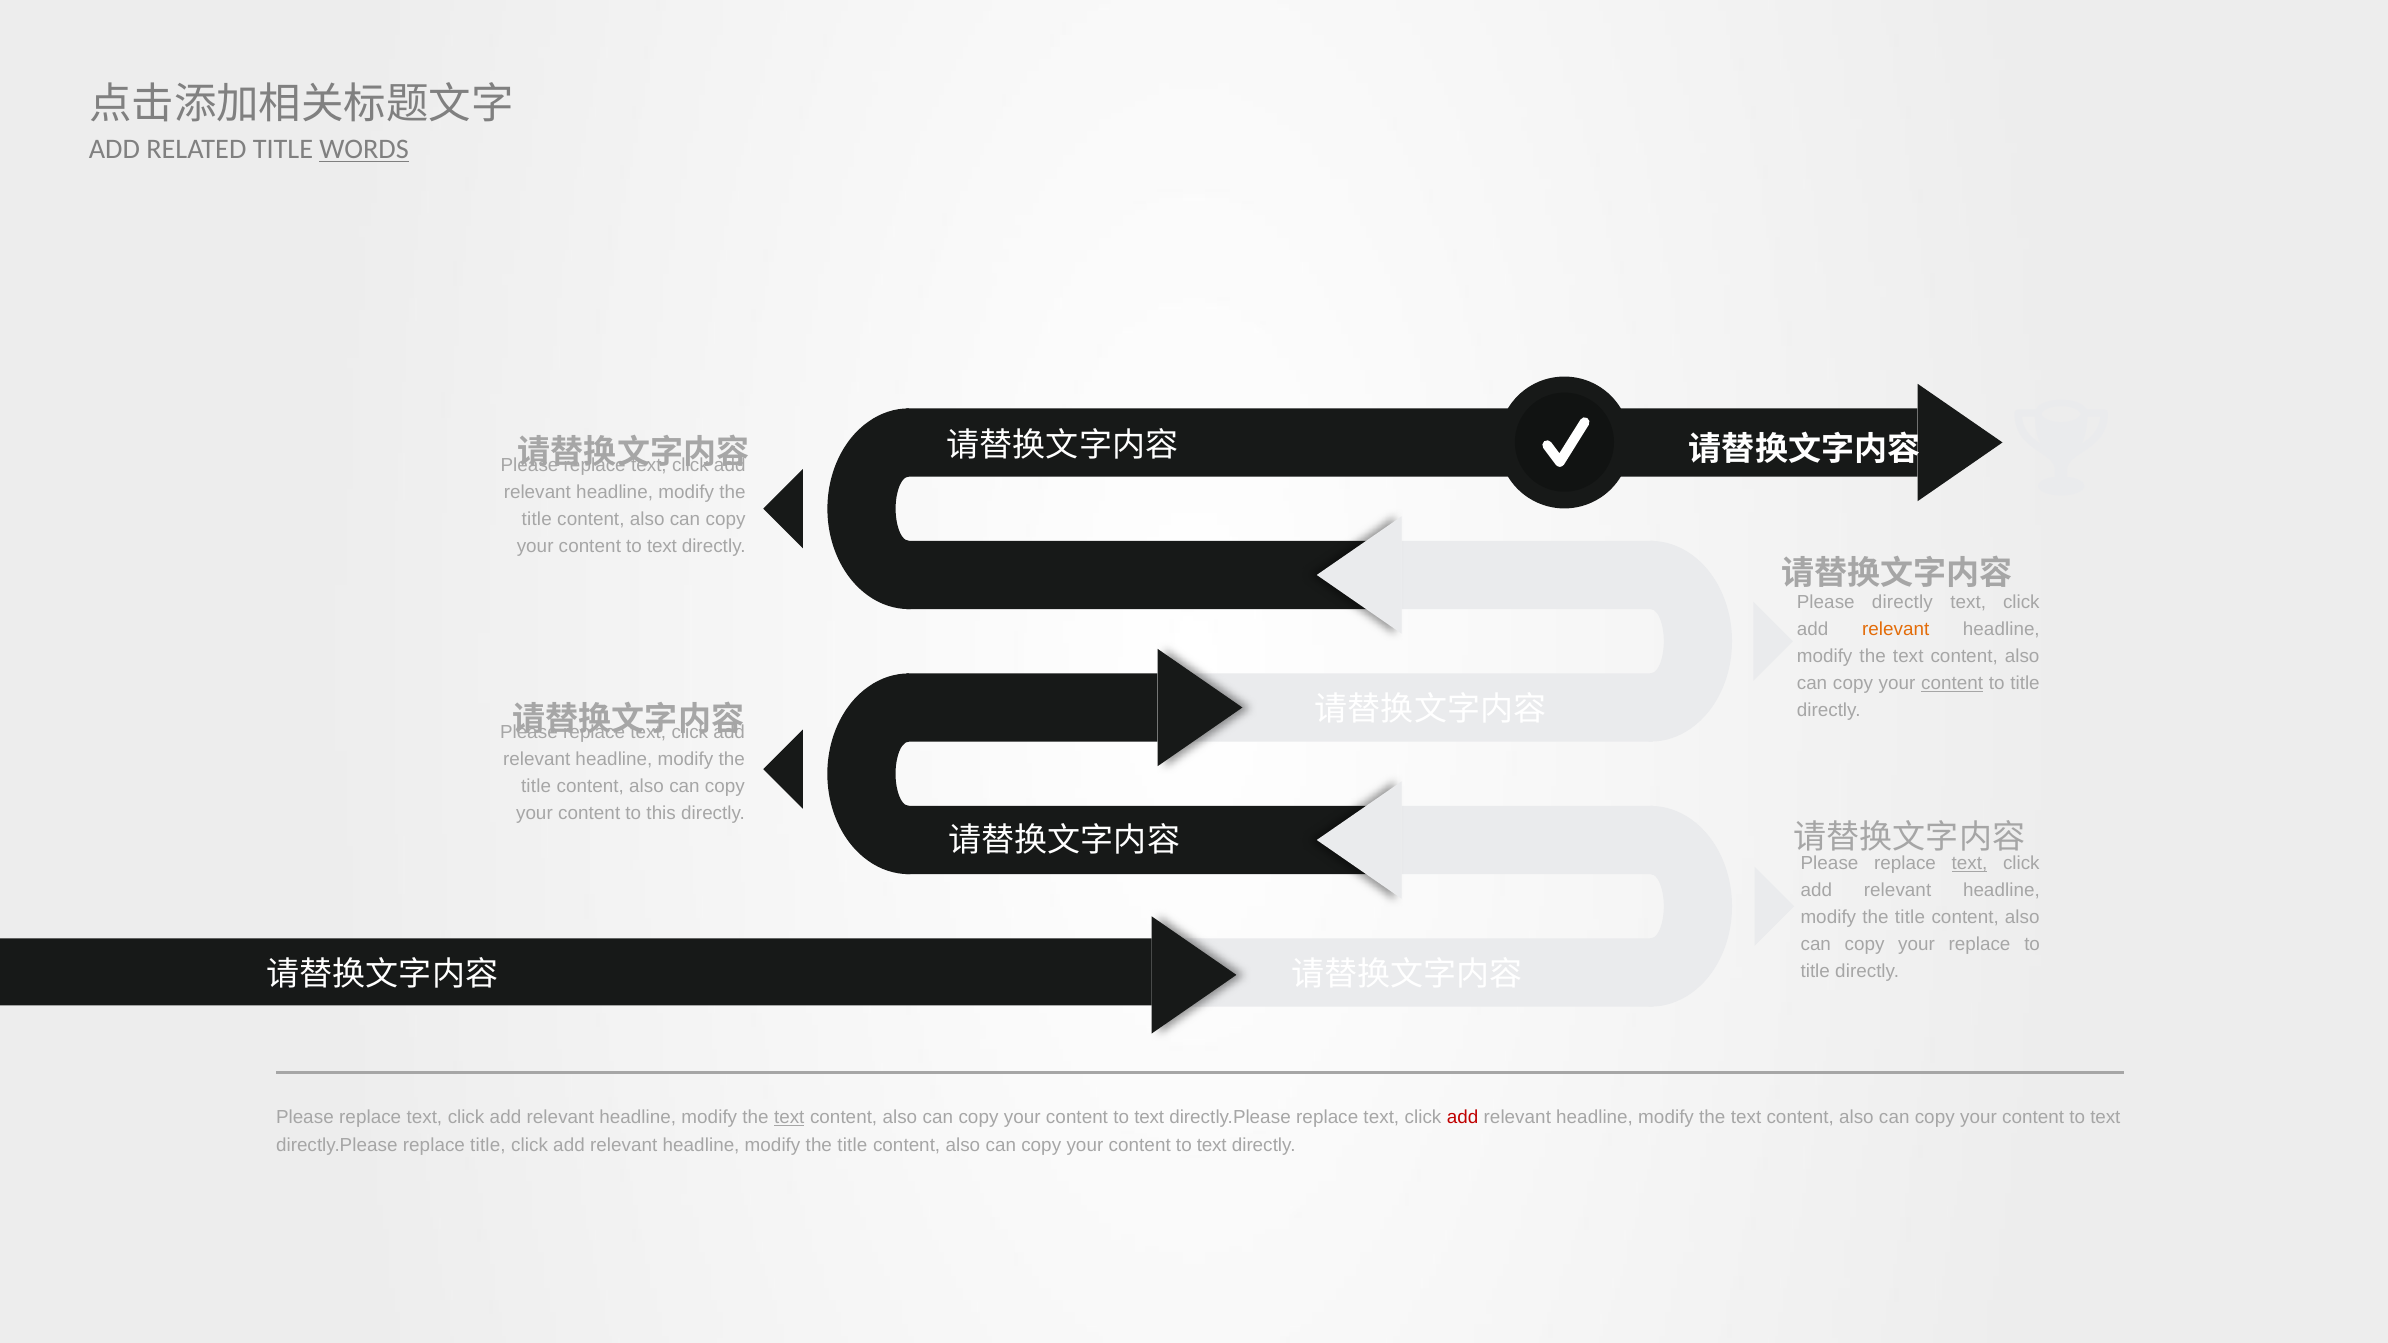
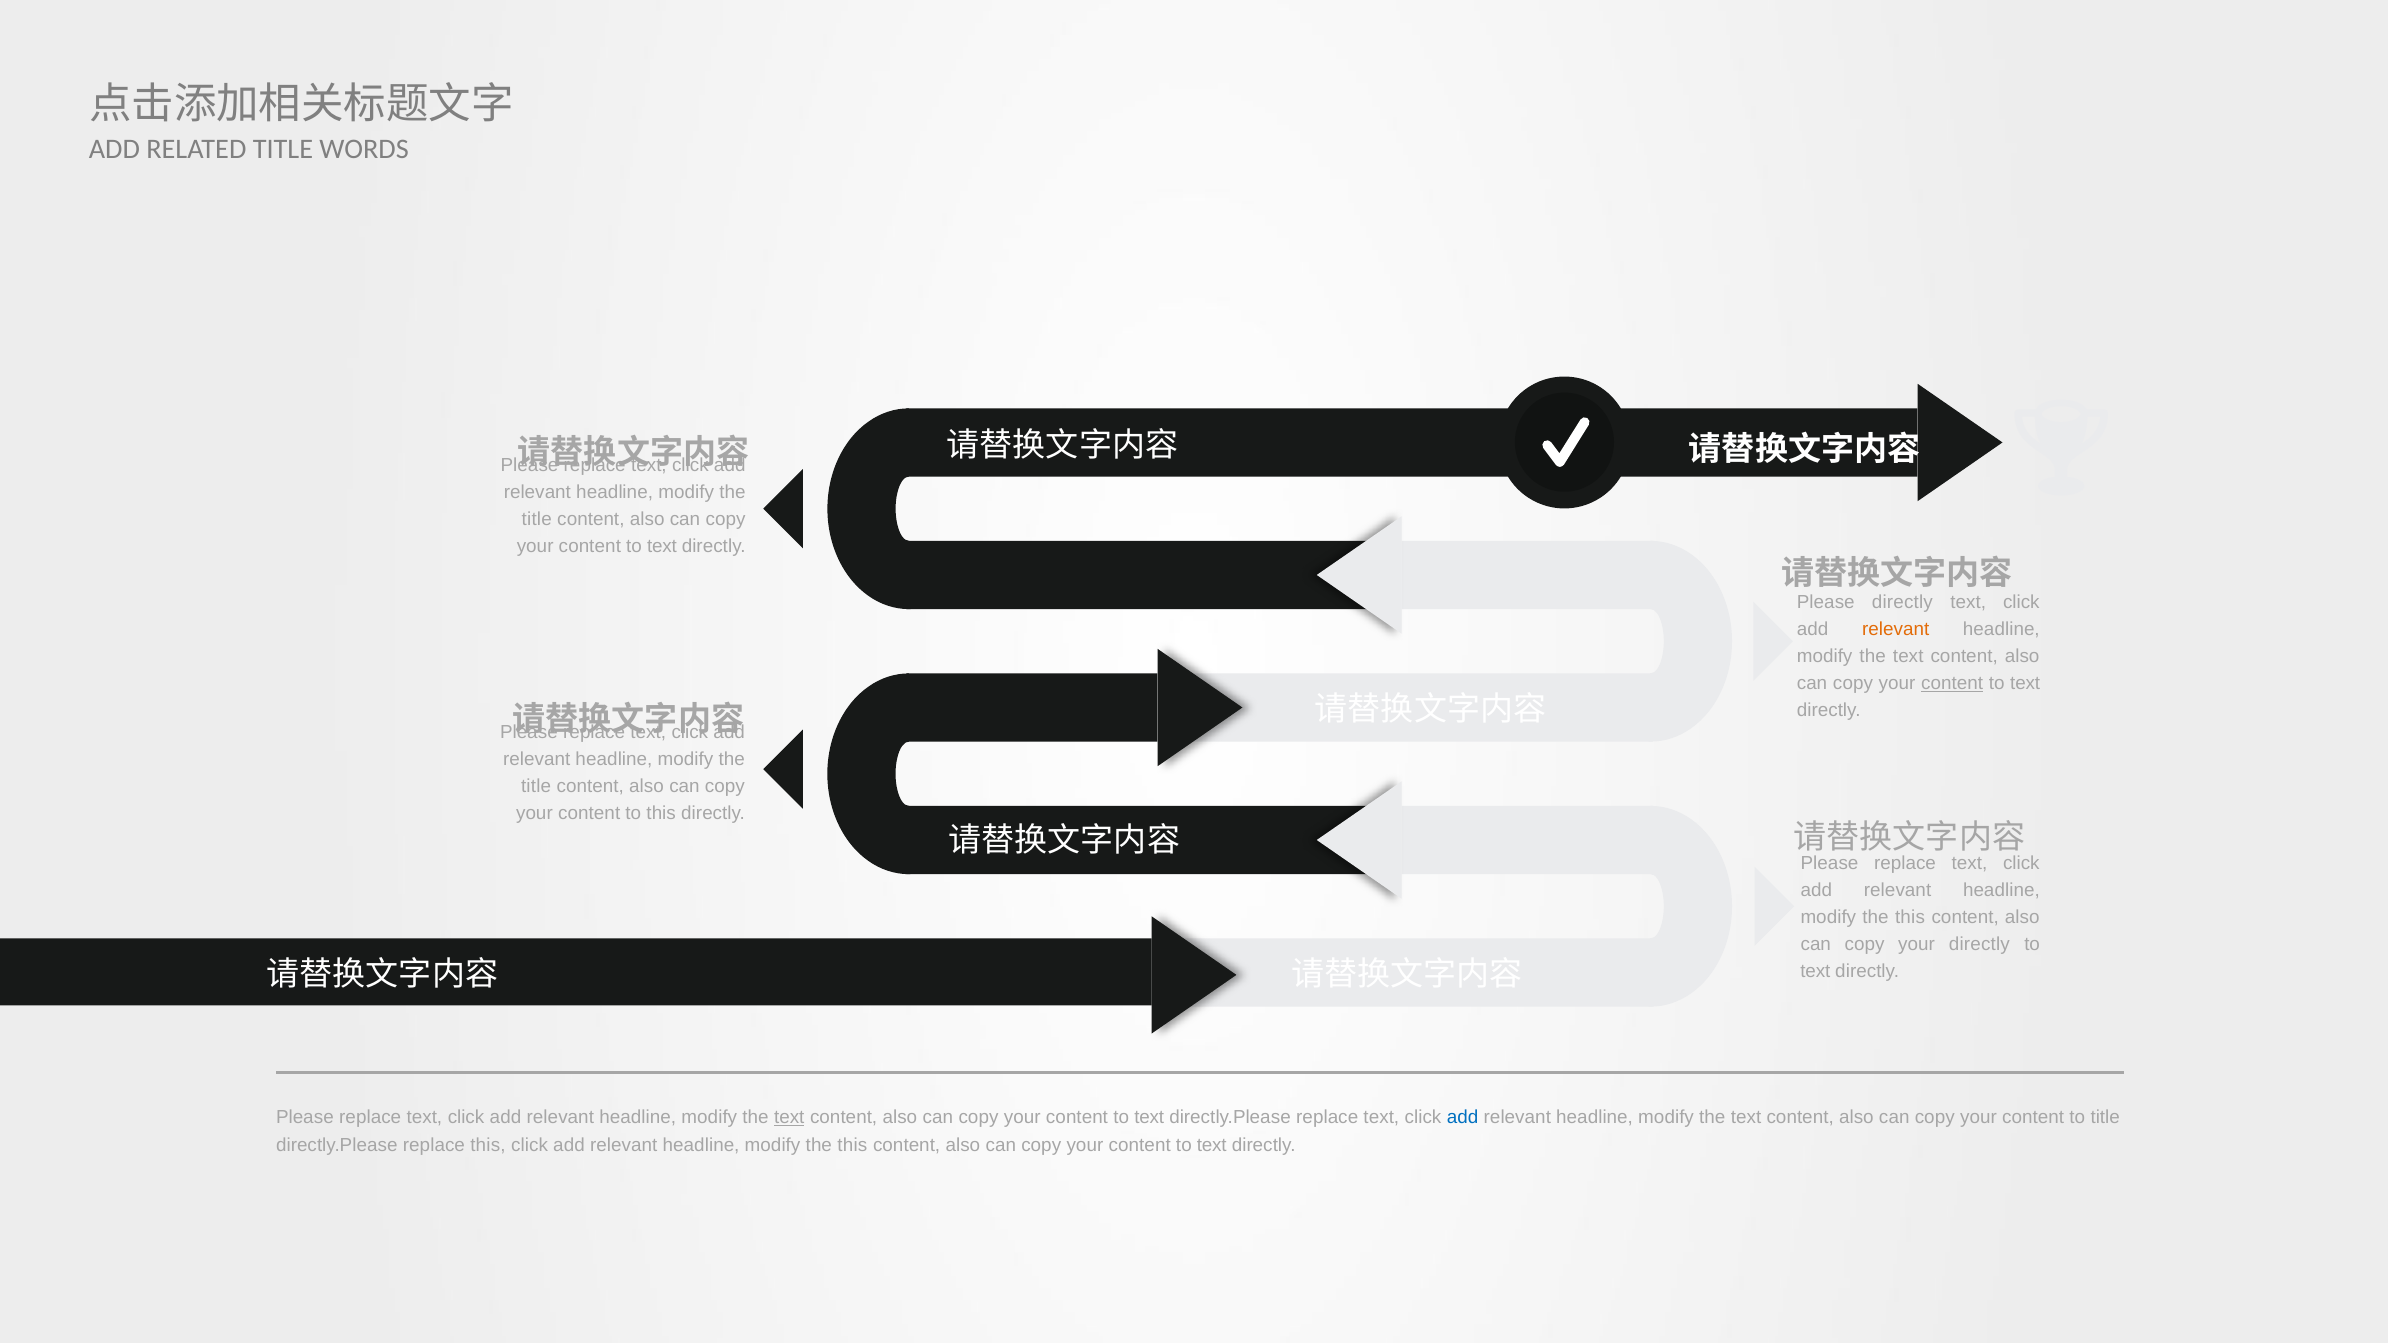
WORDS underline: present -> none
title at (2025, 684): title -> text
text at (1969, 863) underline: present -> none
title at (1910, 918): title -> this
your replace: replace -> directly
title at (1815, 972): title -> text
add at (1463, 1118) colour: red -> blue
text at (2105, 1118): text -> title
replace title: title -> this
title at (852, 1145): title -> this
